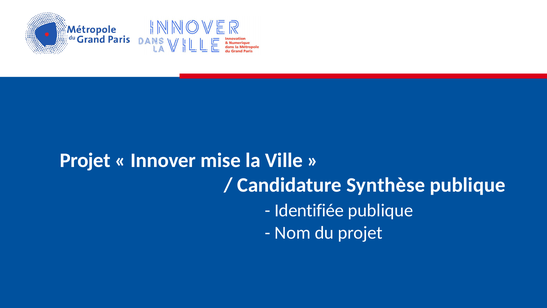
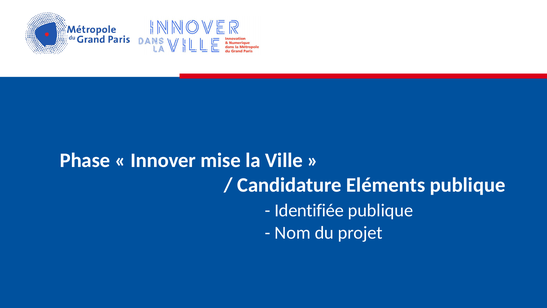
Projet at (85, 160): Projet -> Phase
Synthèse: Synthèse -> Eléments
